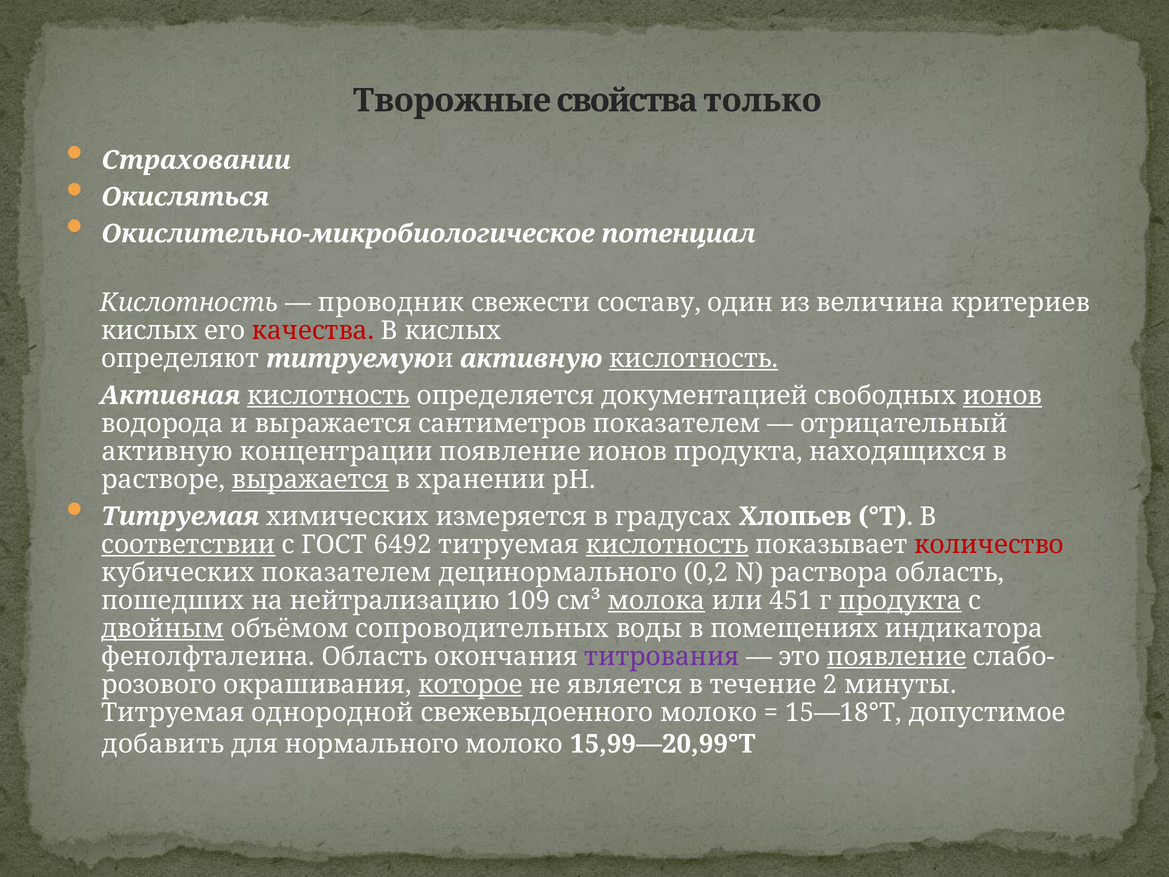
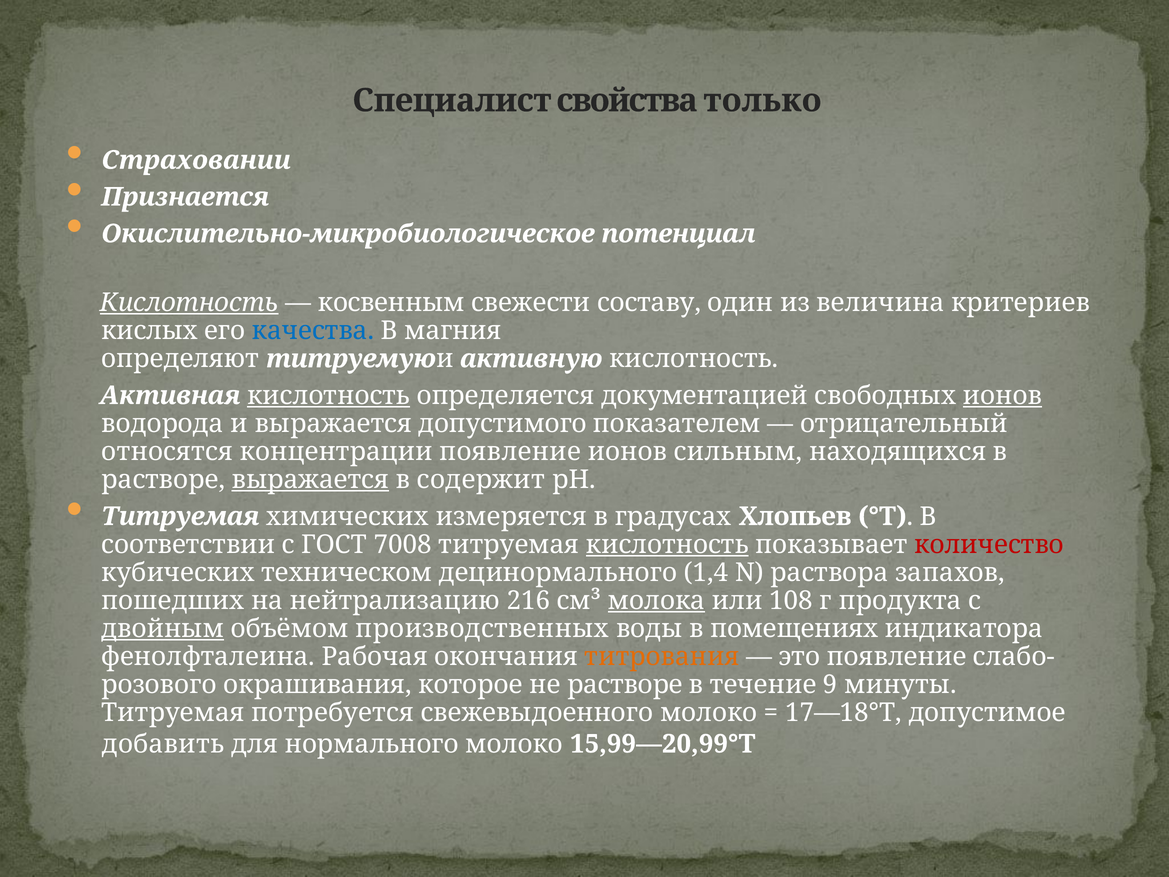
Творожные: Творожные -> Специалист
Окисляться: Окисляться -> Признается
Кислотность at (189, 303) underline: none -> present
проводник: проводник -> косвенным
качества colour: red -> blue
В кислых: кислых -> магния
кислотность at (694, 359) underline: present -> none
сантиметров: сантиметров -> допустимого
активную at (167, 451): активную -> относятся
ионов продукта: продукта -> сильным
хранении: хранении -> содержит
соответствии underline: present -> none
6492: 6492 -> 7008
кубических показателем: показателем -> техническом
0,2: 0,2 -> 1,4
раствора область: область -> запахов
109: 109 -> 216
451: 451 -> 108
продукта at (900, 600) underline: present -> none
сопроводительных: сопроводительных -> производственных
фенолфталеина Область: Область -> Рабочая
титрования colour: purple -> orange
появление at (897, 656) underline: present -> none
которое underline: present -> none
не является: является -> растворе
2: 2 -> 9
однородной: однородной -> потребуется
15—18°Т: 15—18°Т -> 17—18°Т
